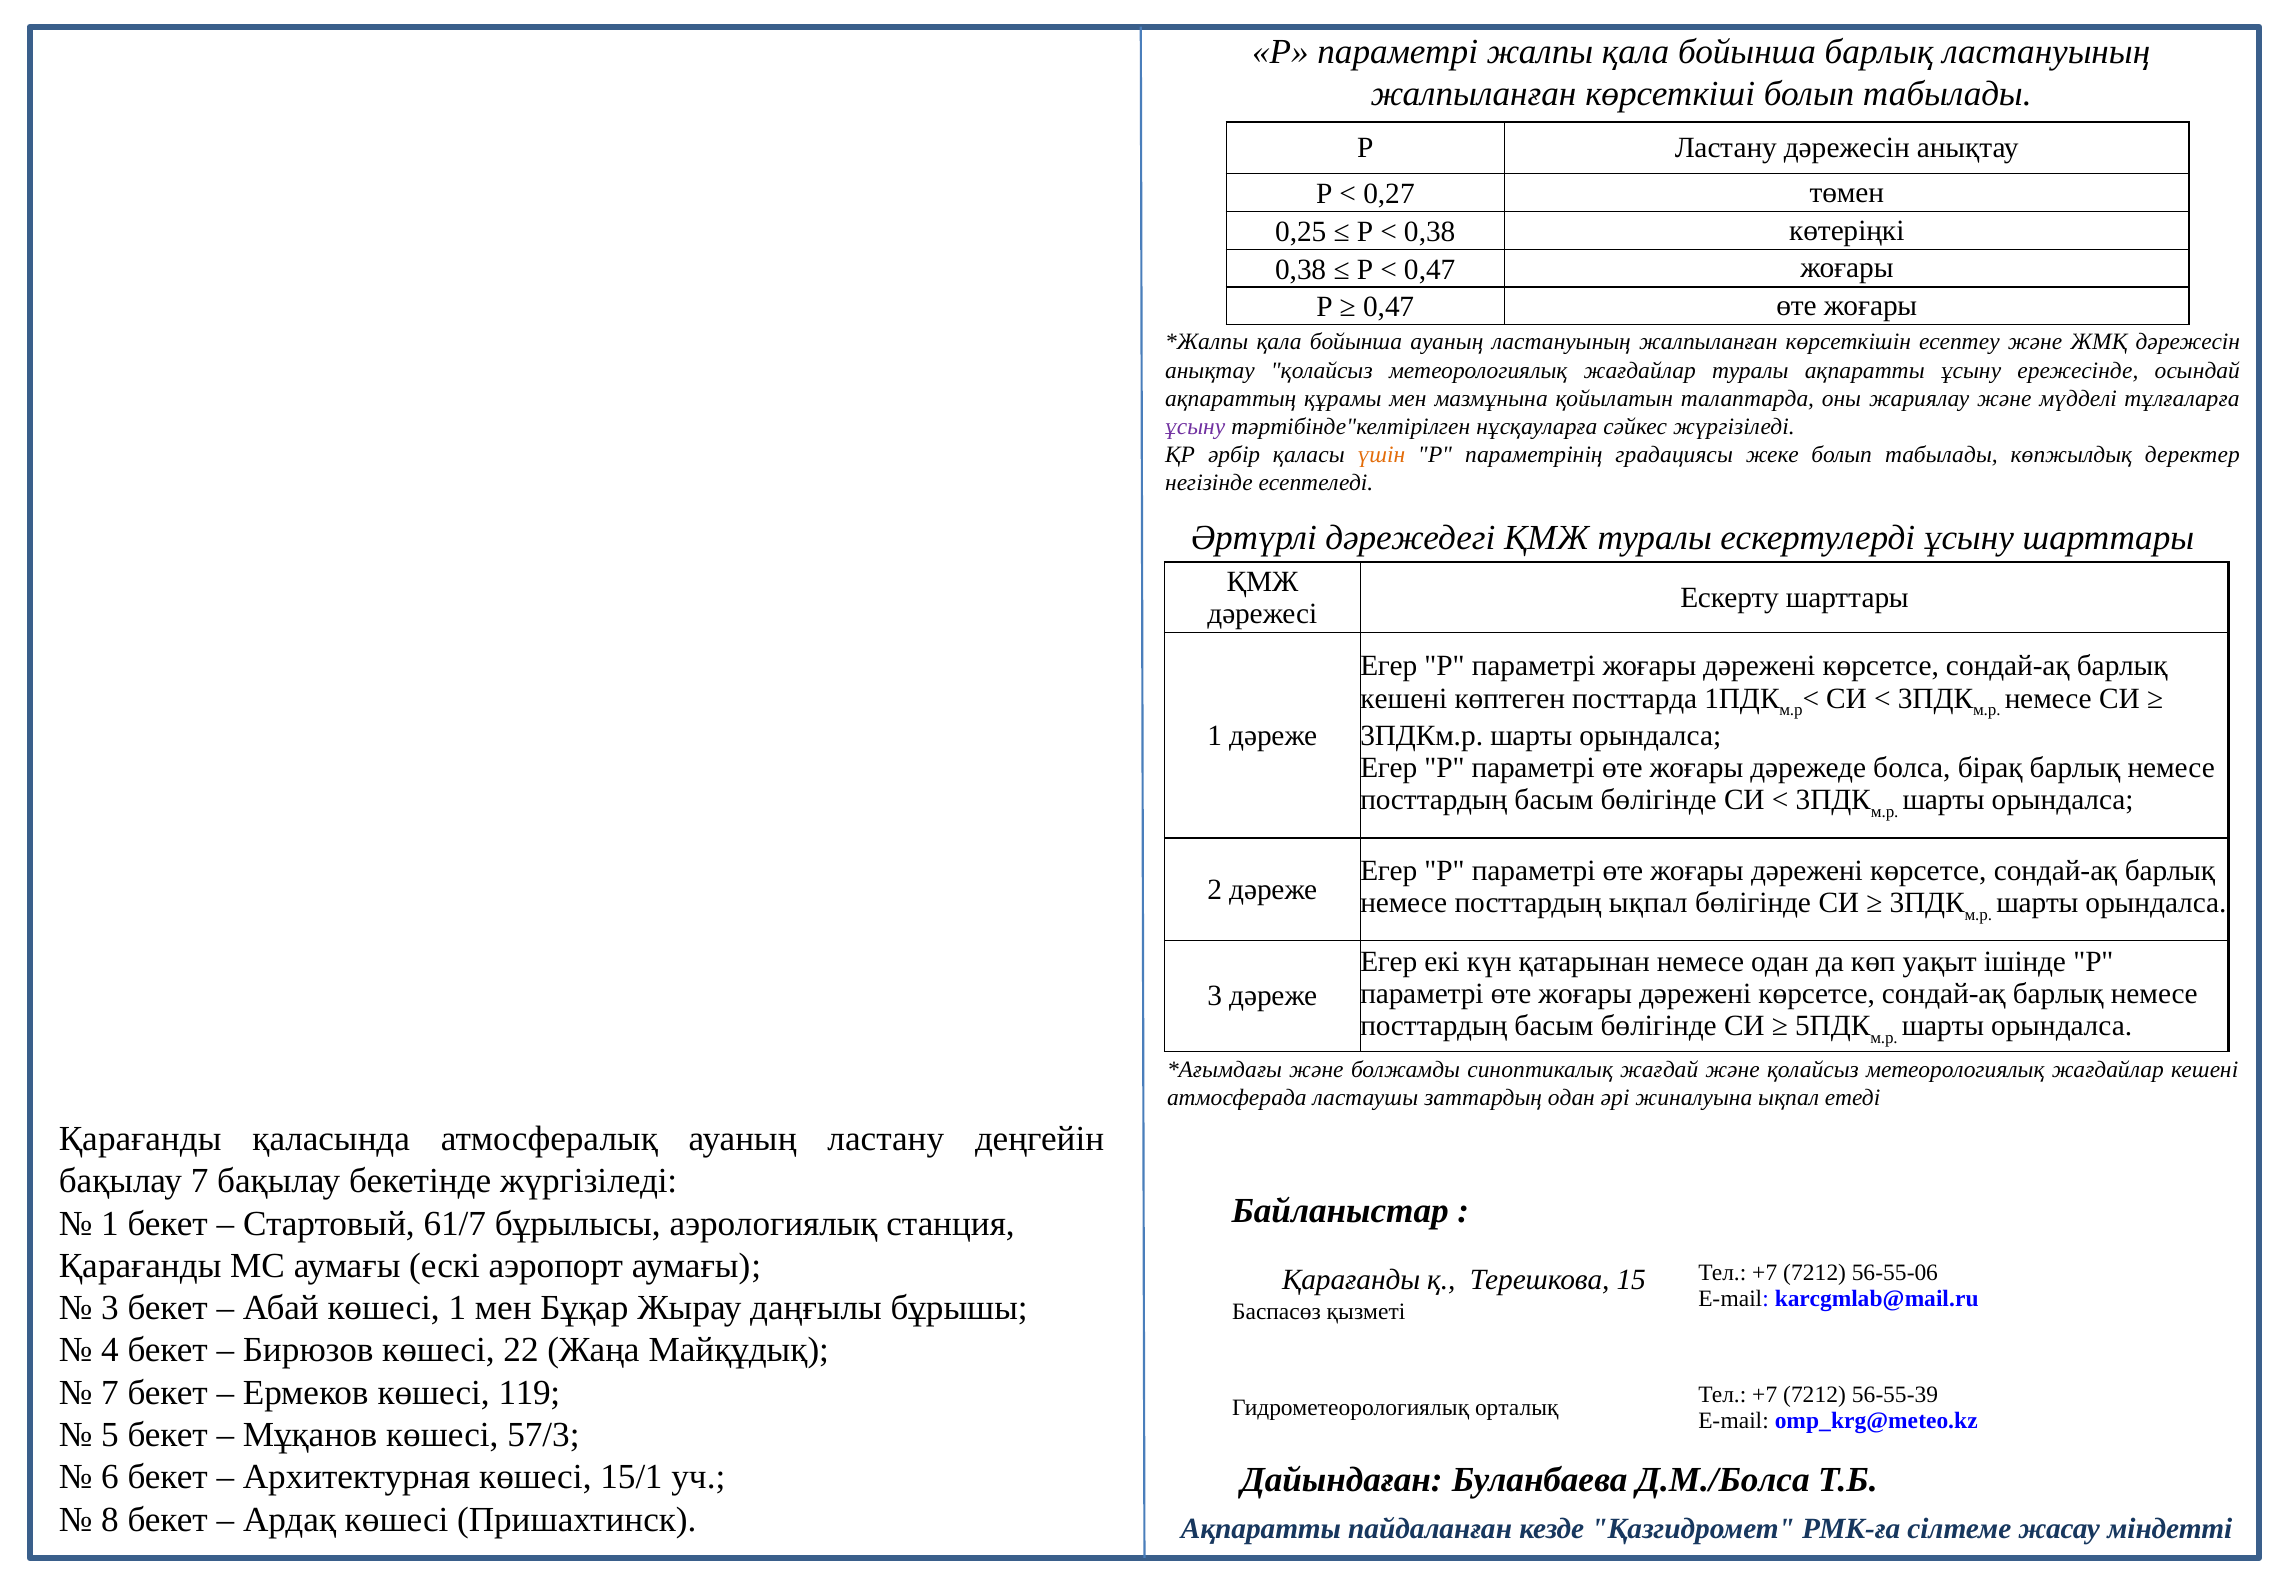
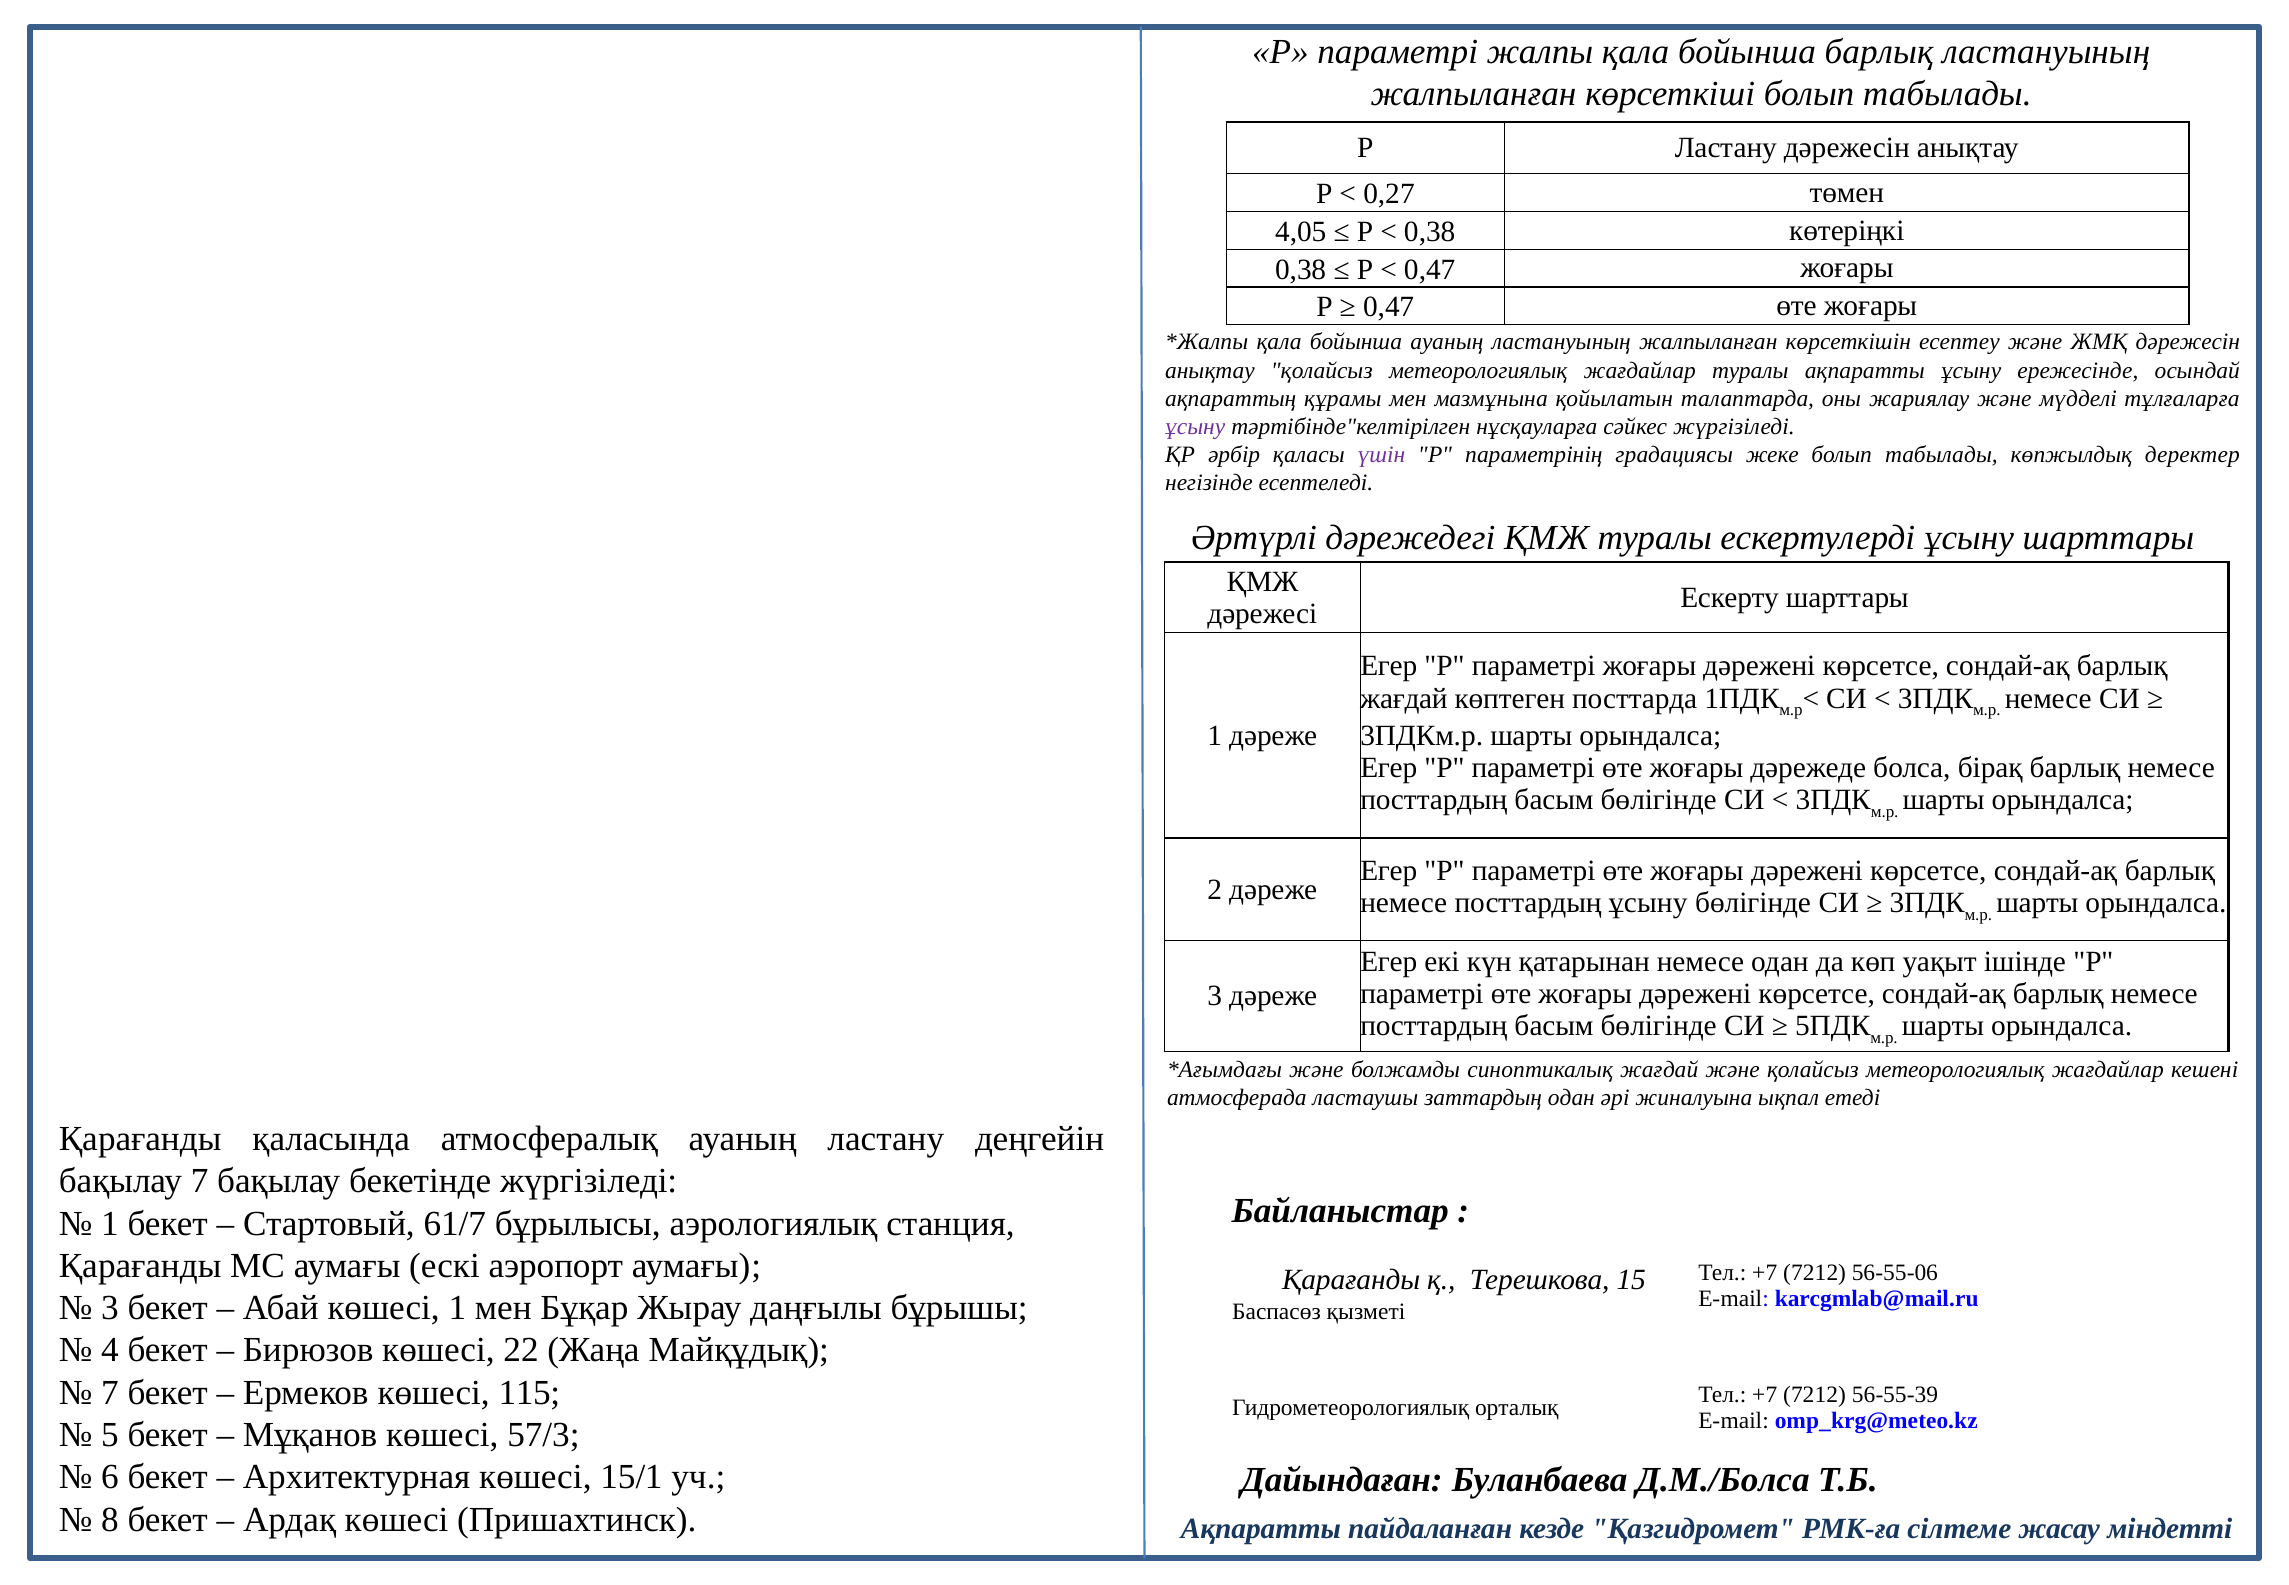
0,25: 0,25 -> 4,05
үшін colour: orange -> purple
кешені at (1404, 698): кешені -> жағдай
посттардың ықпал: ықпал -> ұсыну
119: 119 -> 115
